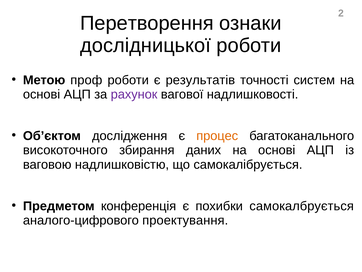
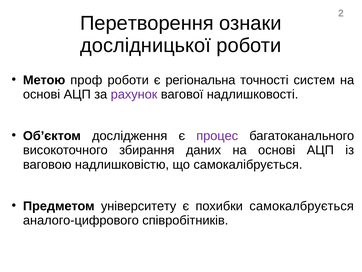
результатів: результатів -> регіональна
процес colour: orange -> purple
конференція: конференція -> університету
проектування: проектування -> співробітників
